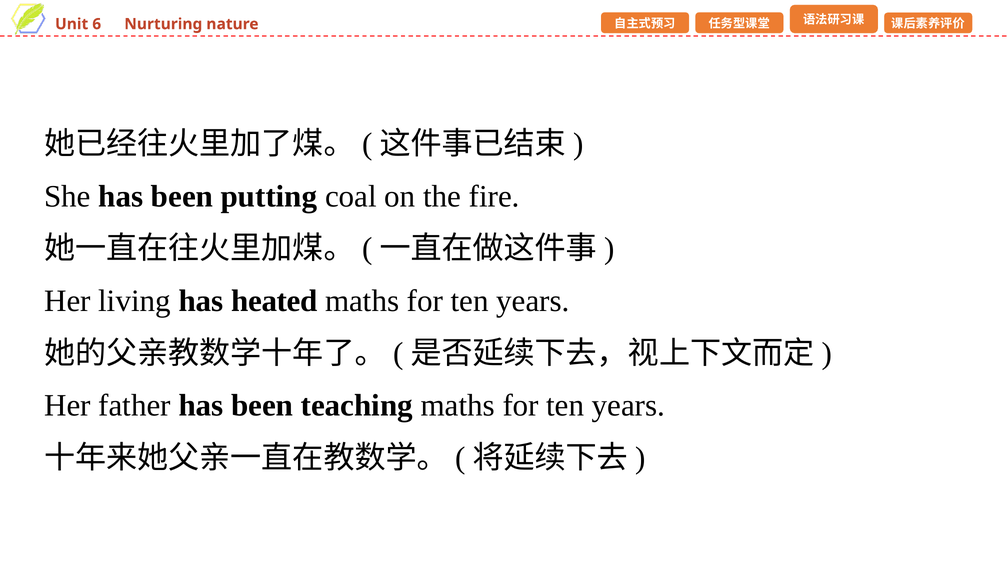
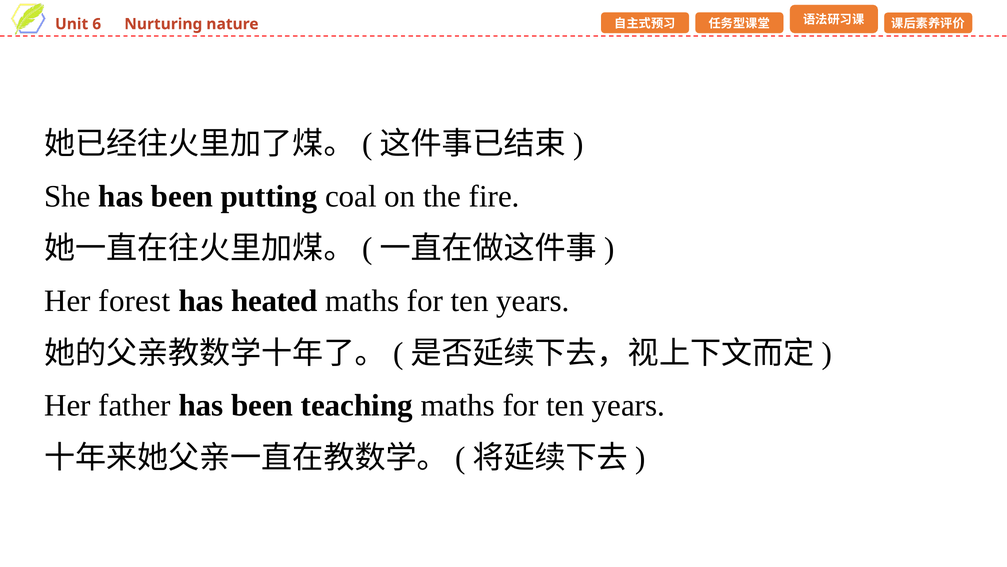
living: living -> forest
